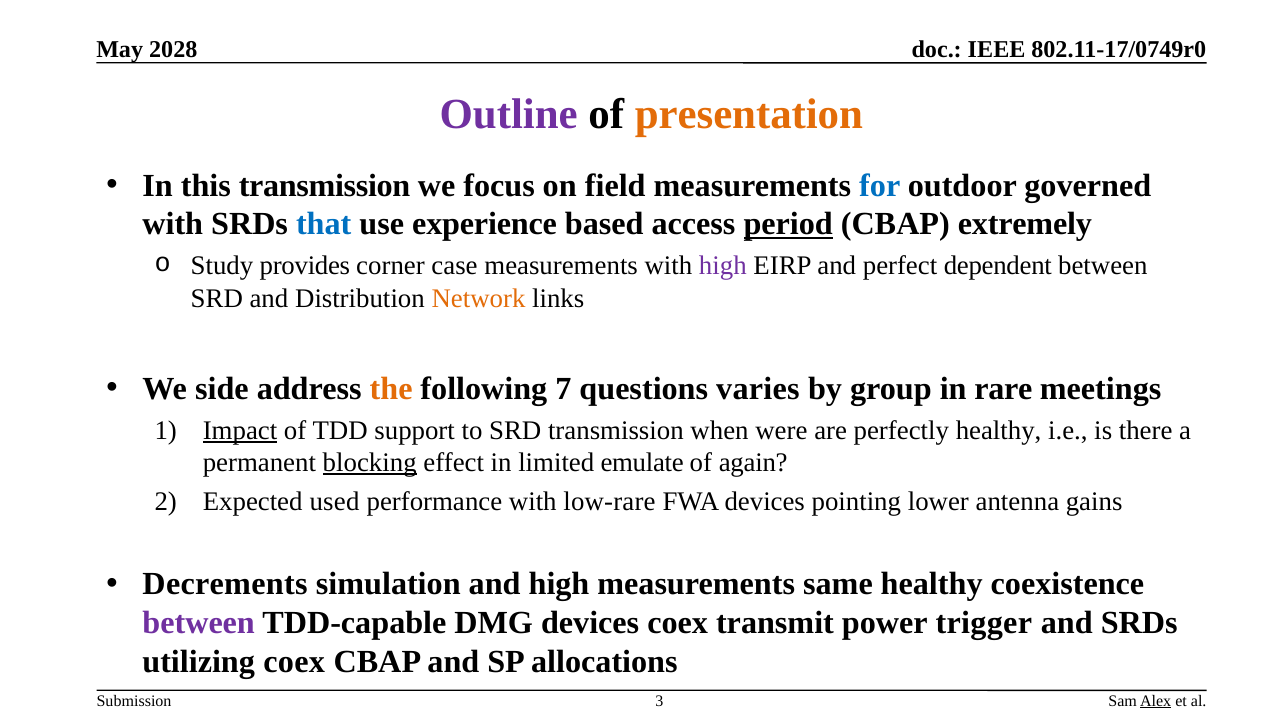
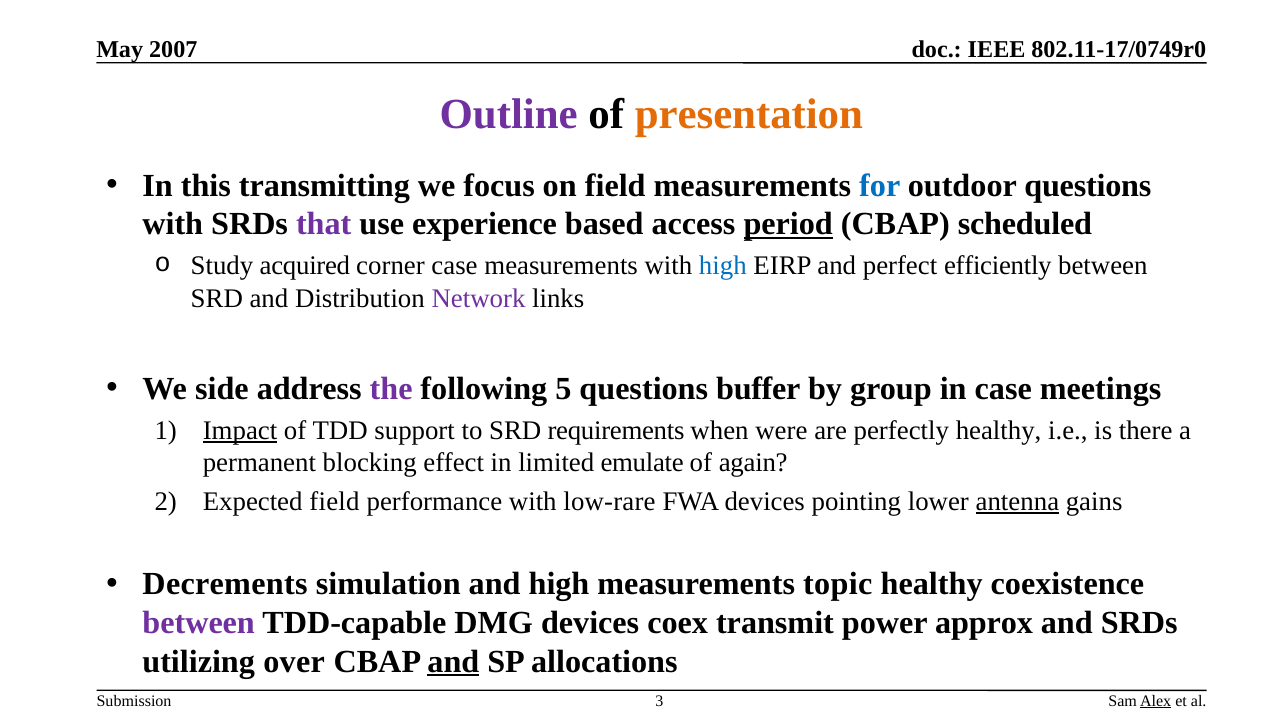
2028: 2028 -> 2007
this transmission: transmission -> transmitting
outdoor governed: governed -> questions
that colour: blue -> purple
extremely: extremely -> scheduled
provides: provides -> acquired
high at (723, 266) colour: purple -> blue
dependent: dependent -> efficiently
Network colour: orange -> purple
the colour: orange -> purple
7: 7 -> 5
varies: varies -> buffer
in rare: rare -> case
SRD transmission: transmission -> requirements
blocking underline: present -> none
Expected used: used -> field
antenna underline: none -> present
same: same -> topic
trigger: trigger -> approx
utilizing coex: coex -> over
and at (453, 661) underline: none -> present
